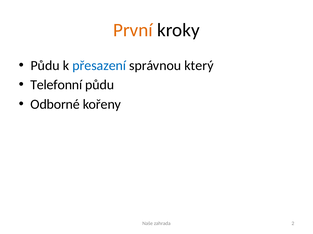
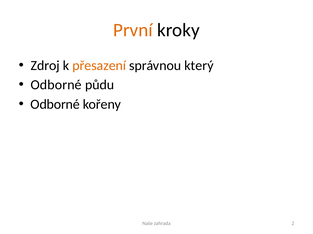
Půdu at (45, 66): Půdu -> Zdroj
přesazení colour: blue -> orange
Telefonní at (56, 85): Telefonní -> Odborné
